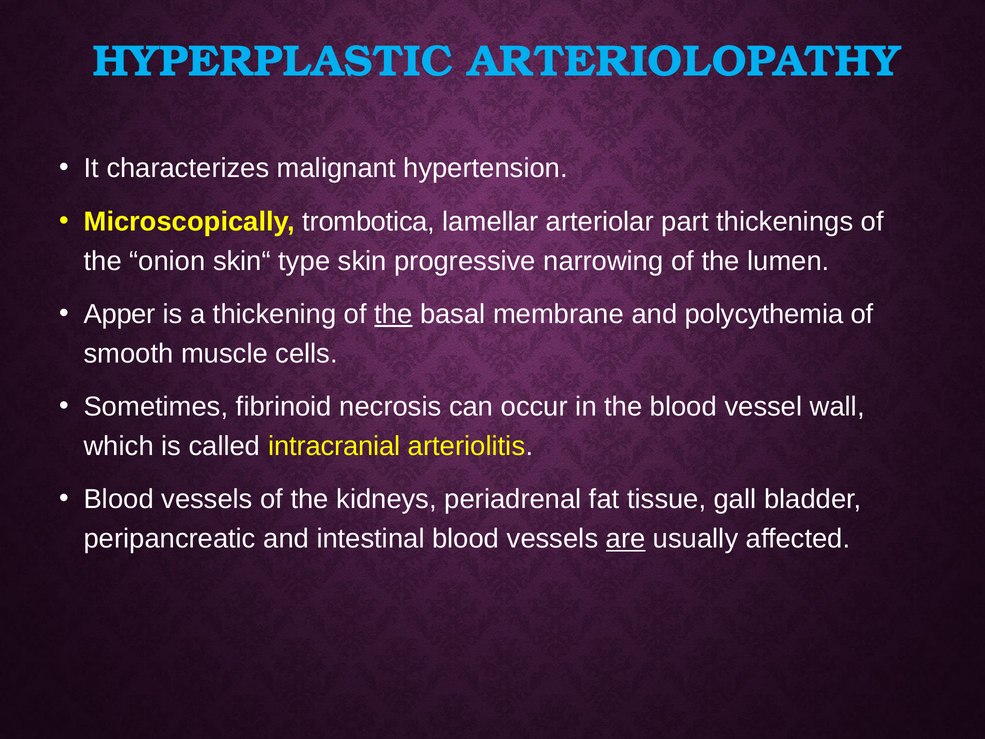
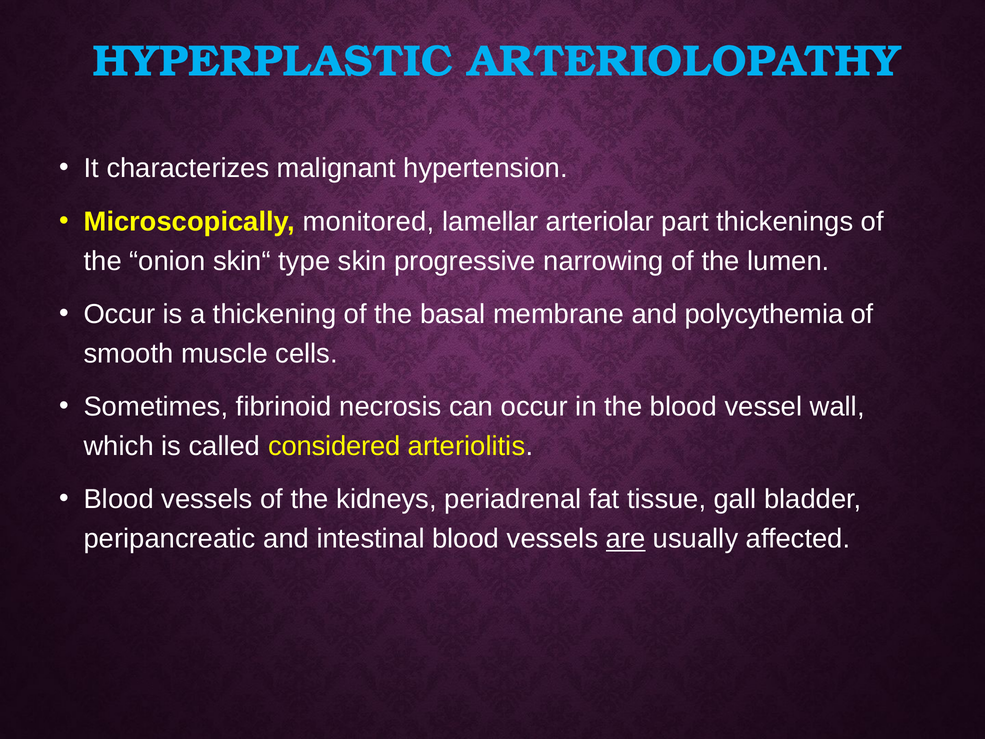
trombotica: trombotica -> monitored
Apper at (120, 314): Apper -> Occur
the at (393, 314) underline: present -> none
intracranial: intracranial -> considered
